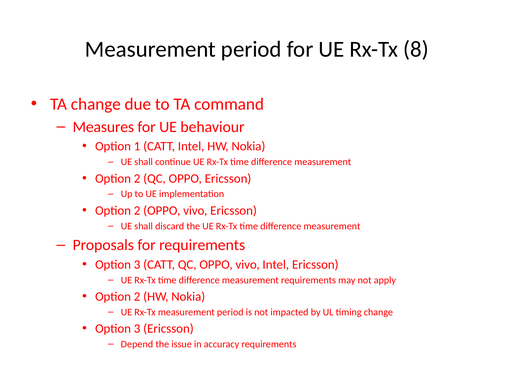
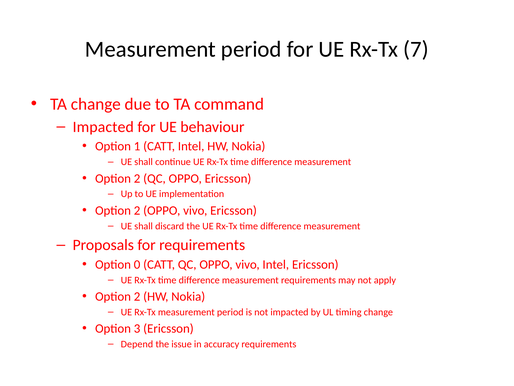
8: 8 -> 7
Measures at (103, 127): Measures -> Impacted
3 at (137, 264): 3 -> 0
